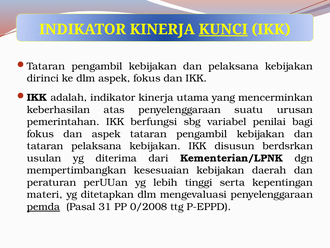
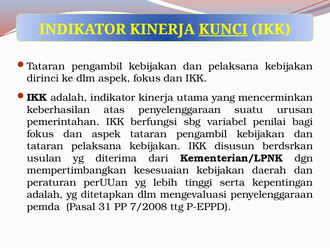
materi at (45, 194): materi -> adalah
pemda underline: present -> none
0/2008: 0/2008 -> 7/2008
